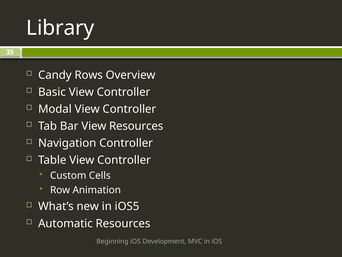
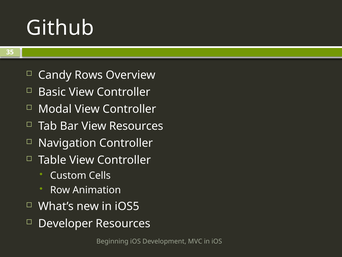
Library: Library -> Github
Automatic: Automatic -> Developer
